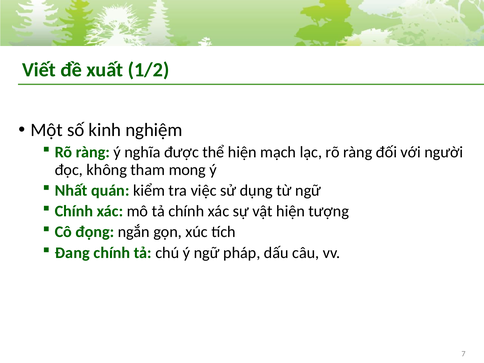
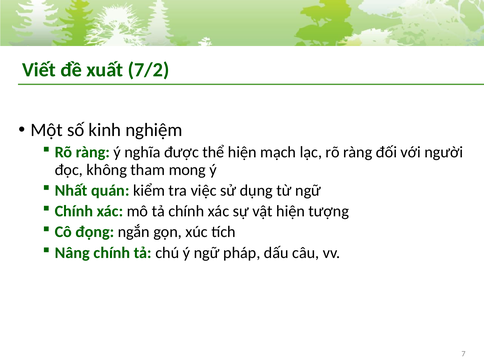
1/2: 1/2 -> 7/2
Đang: Đang -> Nâng
